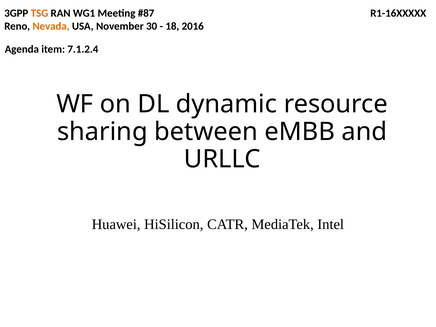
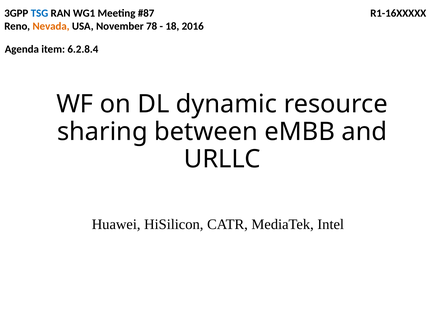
TSG colour: orange -> blue
30: 30 -> 78
7.1.2.4: 7.1.2.4 -> 6.2.8.4
